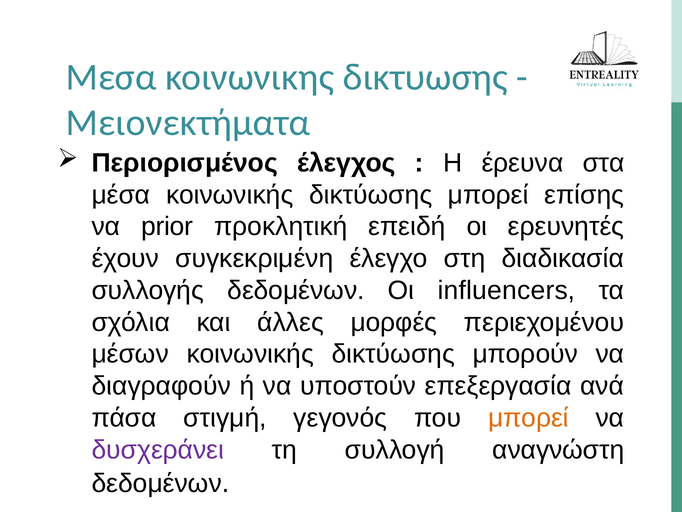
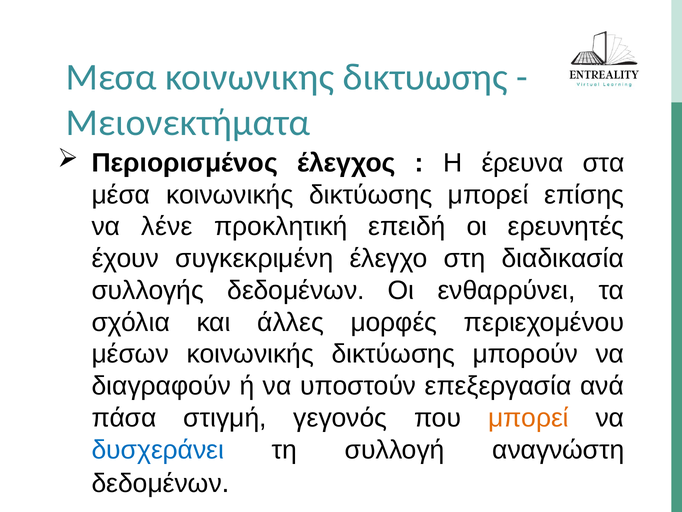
prior: prior -> λένε
influencers: influencers -> ενθαρρύνει
δυσχεράνει colour: purple -> blue
